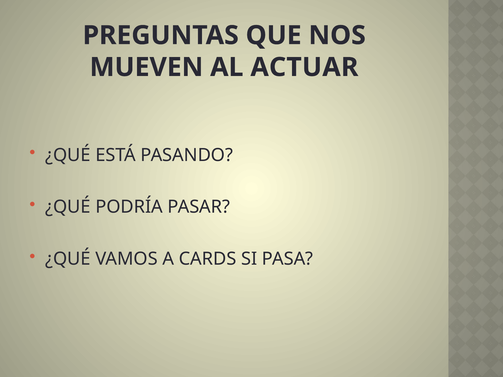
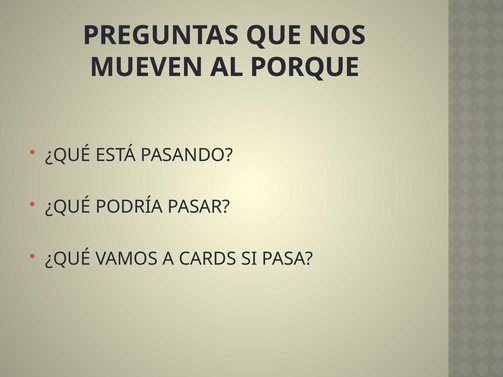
ACTUAR: ACTUAR -> PORQUE
